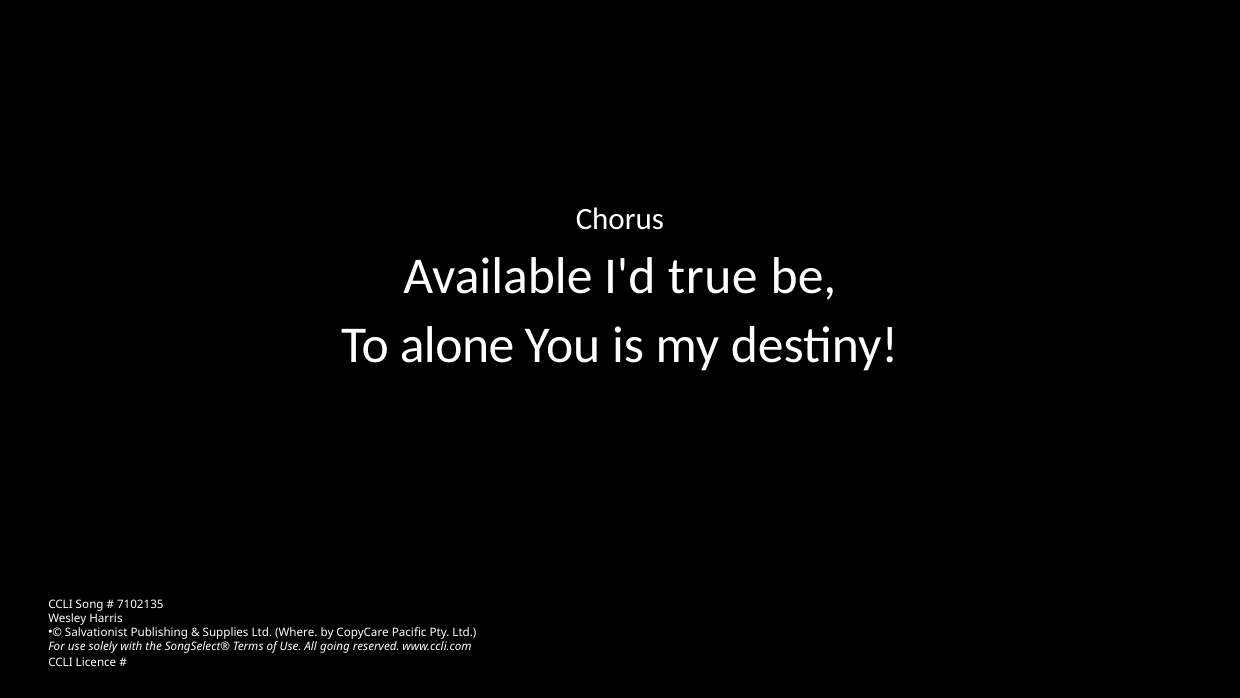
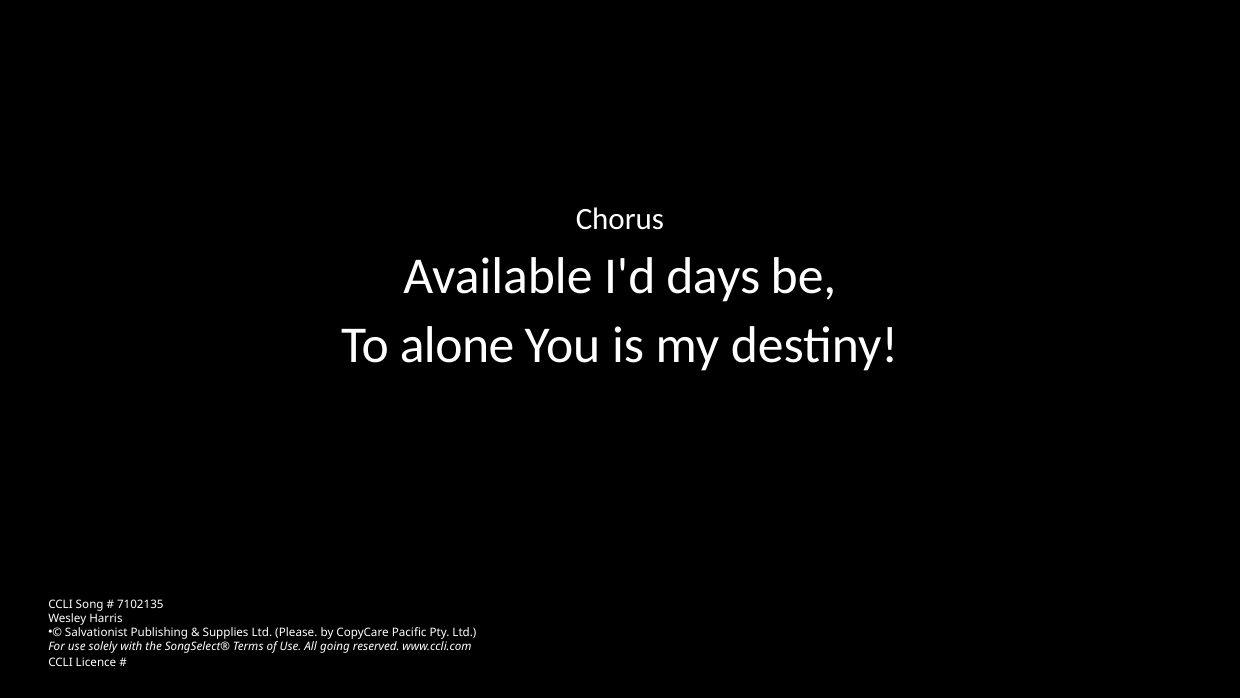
true: true -> days
Where: Where -> Please
